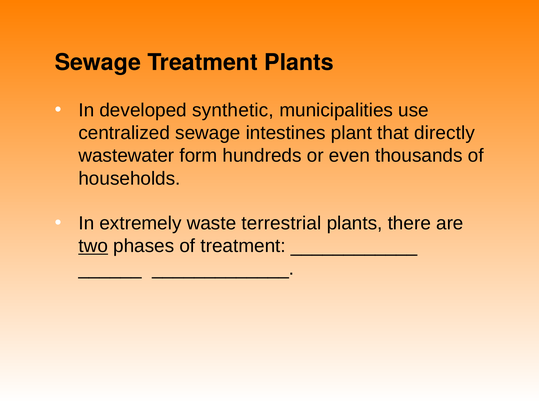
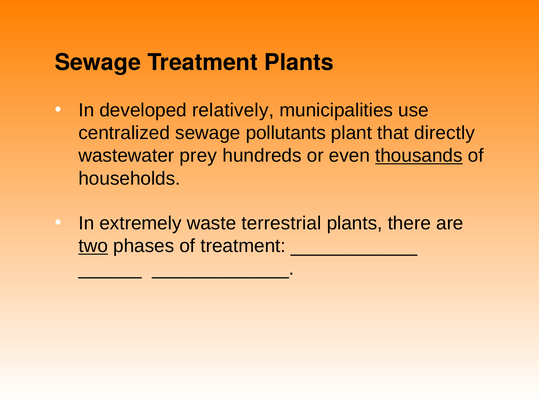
synthetic: synthetic -> relatively
intestines: intestines -> pollutants
form: form -> prey
thousands underline: none -> present
